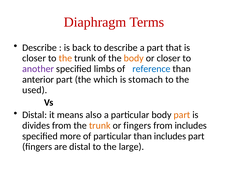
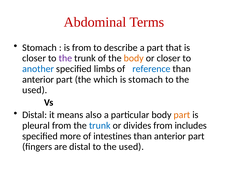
Diaphragm: Diaphragm -> Abdominal
Describe at (40, 48): Describe -> Stomach
is back: back -> from
the at (65, 58) colour: orange -> purple
another colour: purple -> blue
divides: divides -> pleural
trunk at (100, 126) colour: orange -> blue
or fingers: fingers -> divides
of particular: particular -> intestines
includes at (170, 136): includes -> anterior
distal to the large: large -> used
